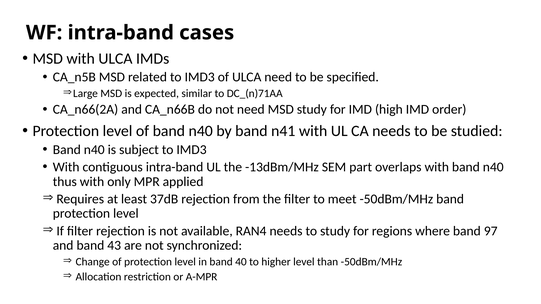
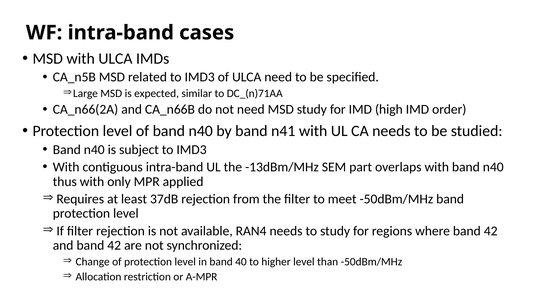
where band 97: 97 -> 42
and band 43: 43 -> 42
